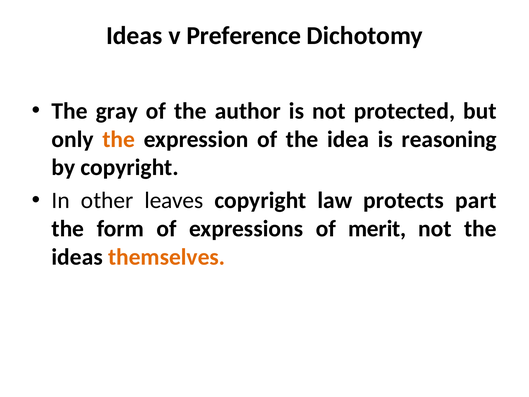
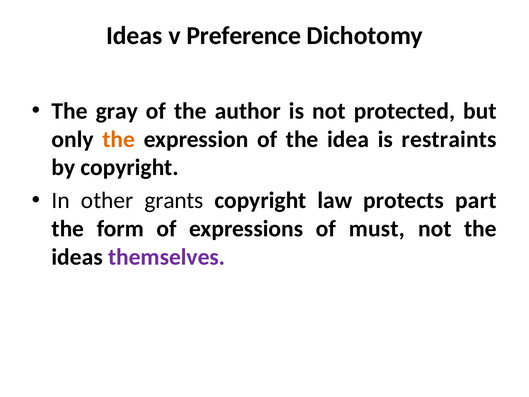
reasoning: reasoning -> restraints
leaves: leaves -> grants
merit: merit -> must
themselves colour: orange -> purple
